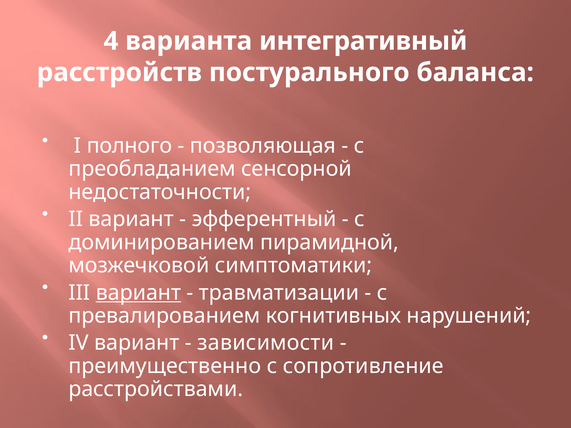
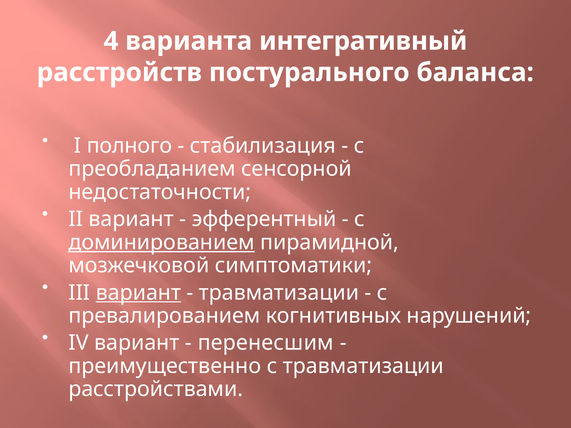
позволяющая: позволяющая -> стабилизация
доминированием underline: none -> present
зависимости: зависимости -> перенесшим
с сопротивление: сопротивление -> травматизации
